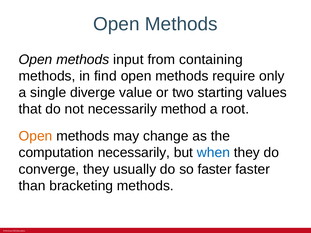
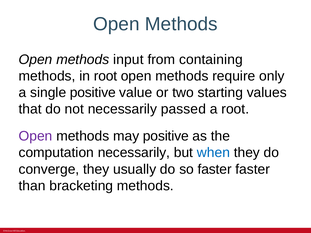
in find: find -> root
single diverge: diverge -> positive
method: method -> passed
Open at (36, 136) colour: orange -> purple
may change: change -> positive
